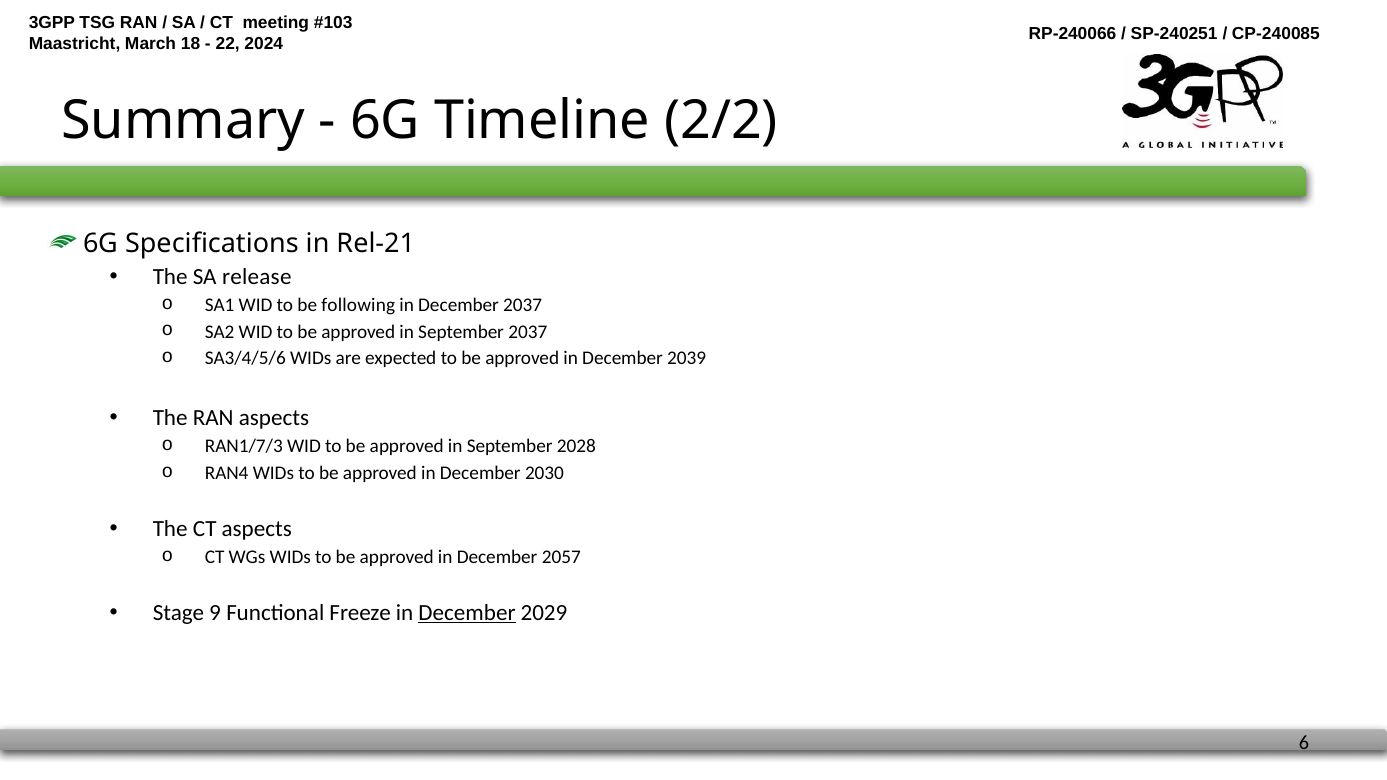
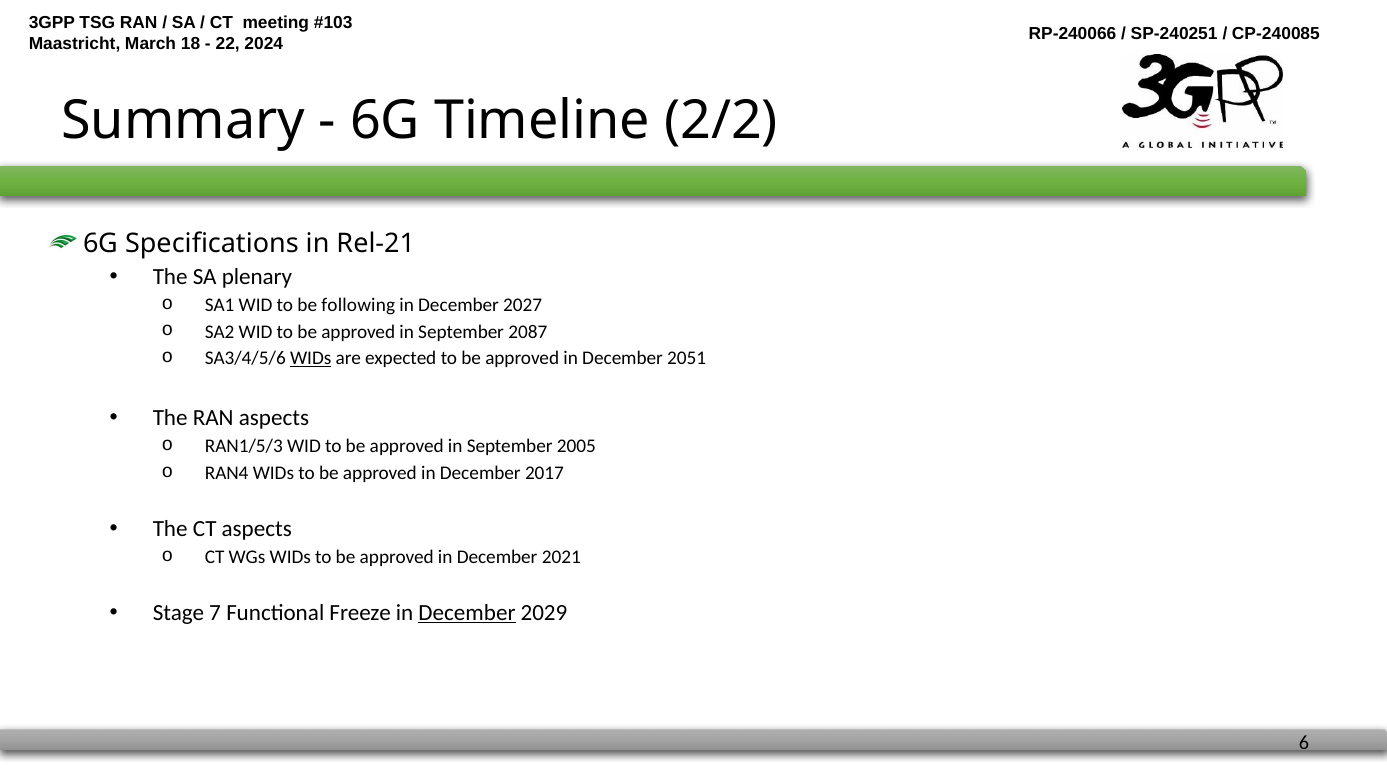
release: release -> plenary
December 2037: 2037 -> 2027
September 2037: 2037 -> 2087
WIDs at (311, 359) underline: none -> present
2039: 2039 -> 2051
RAN1/7/3: RAN1/7/3 -> RAN1/5/3
2028: 2028 -> 2005
2030: 2030 -> 2017
2057: 2057 -> 2021
9: 9 -> 7
